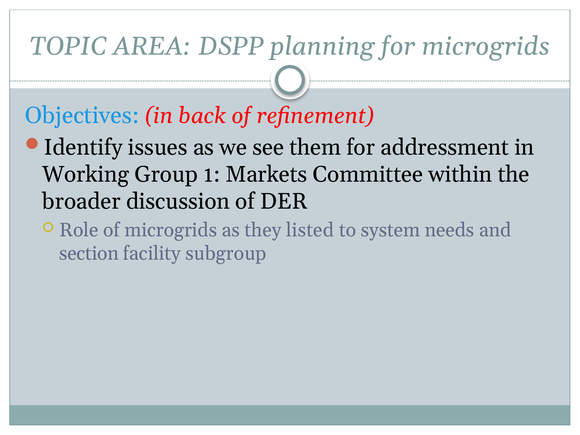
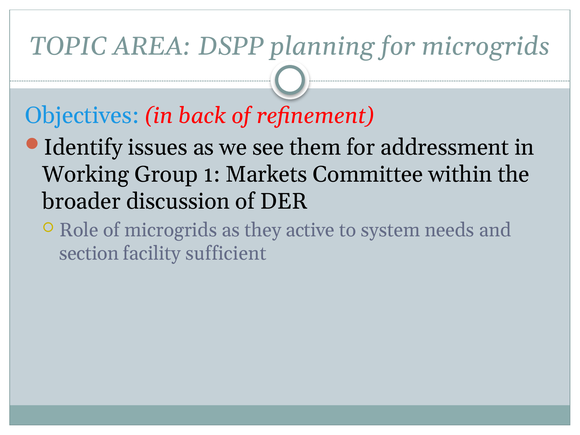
listed: listed -> active
subgroup: subgroup -> sufficient
